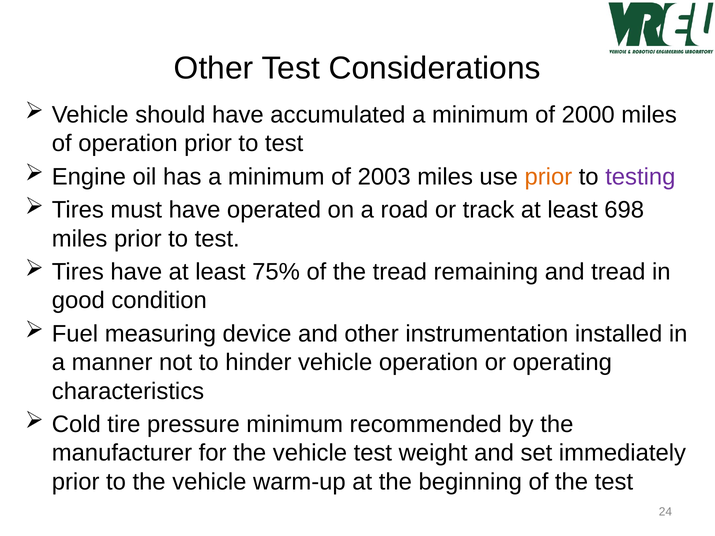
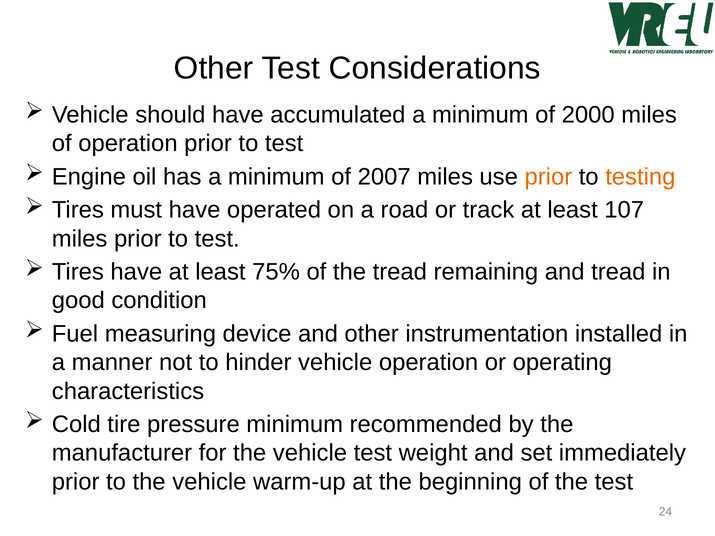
2003: 2003 -> 2007
testing colour: purple -> orange
698: 698 -> 107
